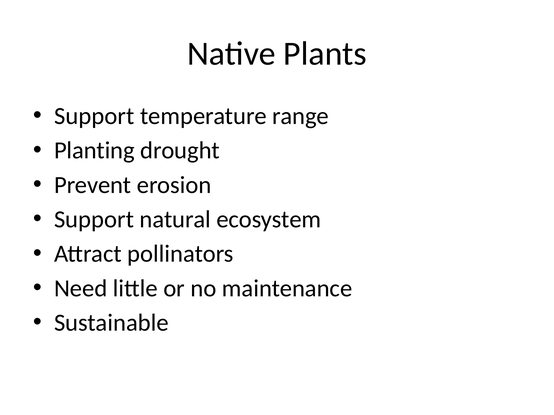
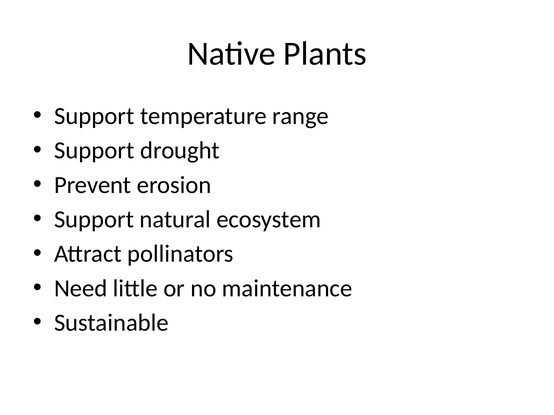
Planting at (94, 151): Planting -> Support
